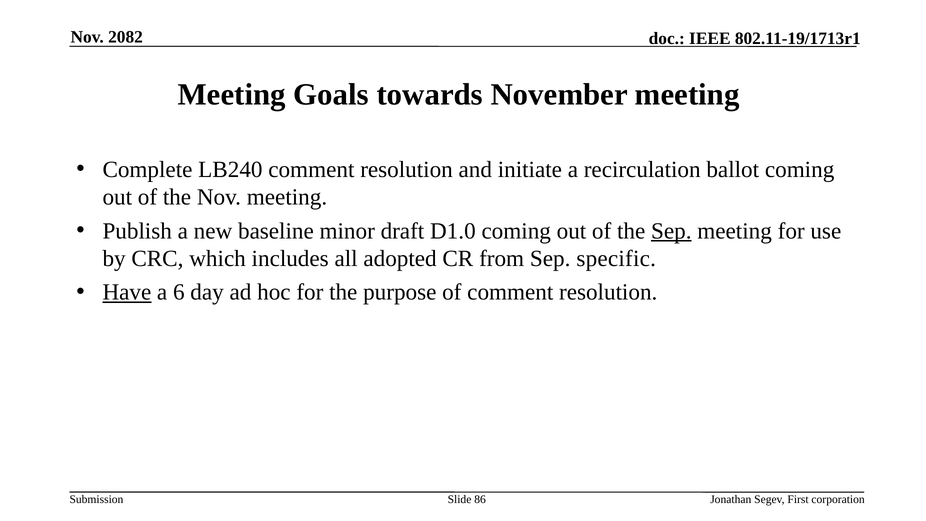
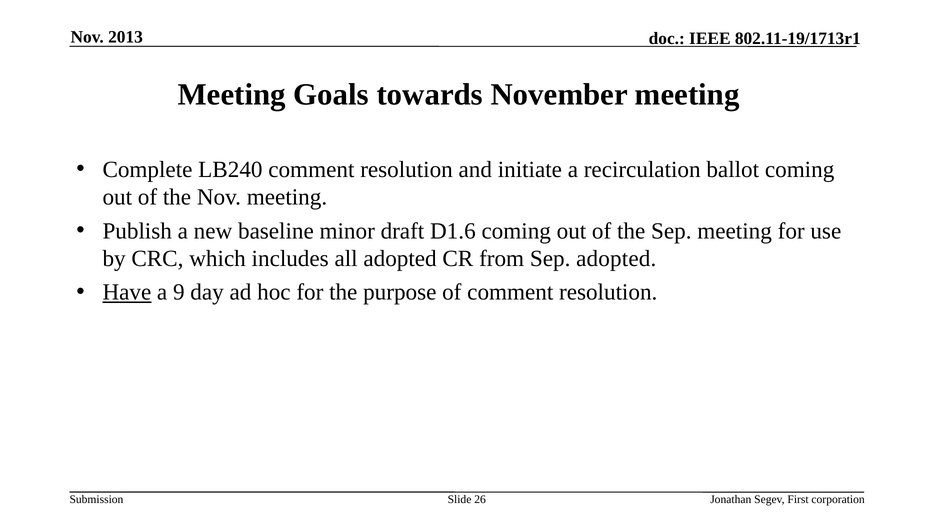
2082: 2082 -> 2013
D1.0: D1.0 -> D1.6
Sep at (671, 231) underline: present -> none
Sep specific: specific -> adopted
6: 6 -> 9
86: 86 -> 26
